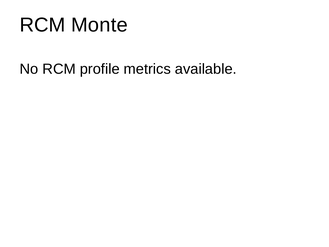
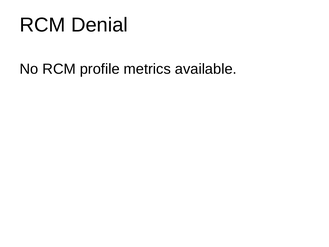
Monte: Monte -> Denial
